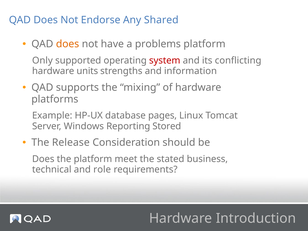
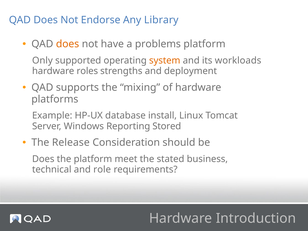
Shared: Shared -> Library
system colour: red -> orange
conflicting: conflicting -> workloads
units: units -> roles
information: information -> deployment
pages: pages -> install
